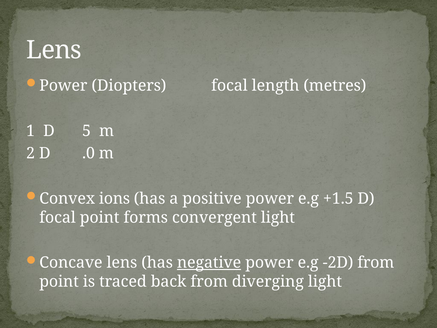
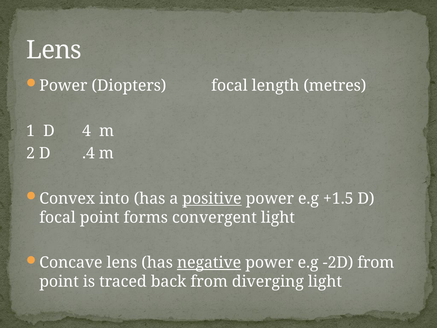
5: 5 -> 4
.0: .0 -> .4
ions: ions -> into
positive underline: none -> present
